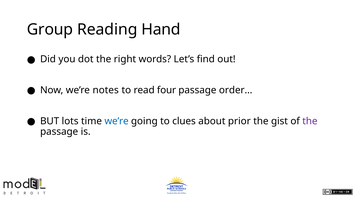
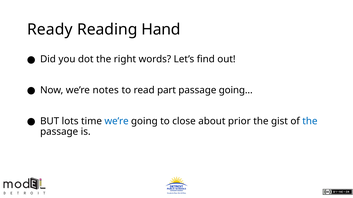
Group: Group -> Ready
four: four -> part
order…: order… -> going…
clues: clues -> close
the at (310, 121) colour: purple -> blue
